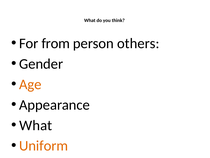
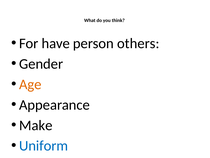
from: from -> have
What at (36, 125): What -> Make
Uniform colour: orange -> blue
